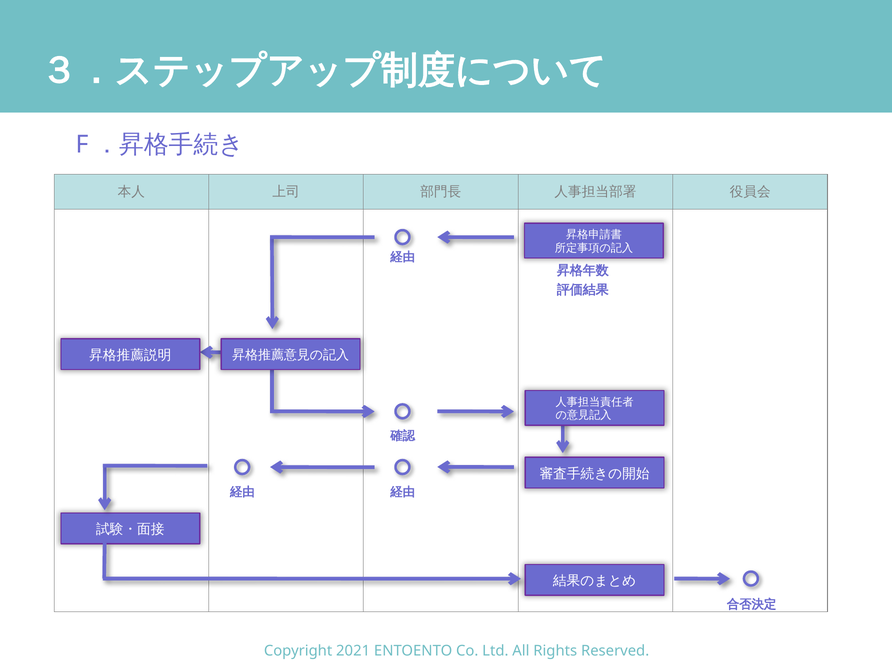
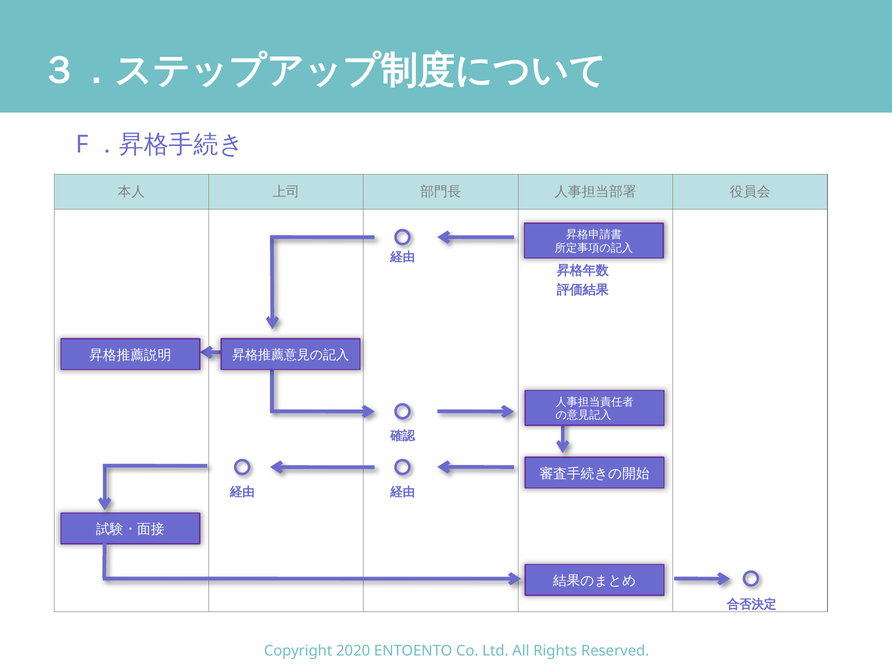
2021: 2021 -> 2020
